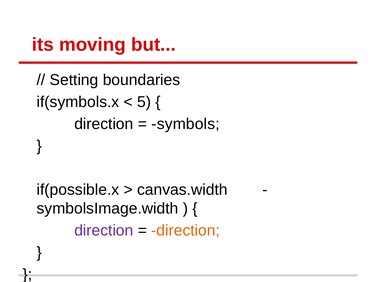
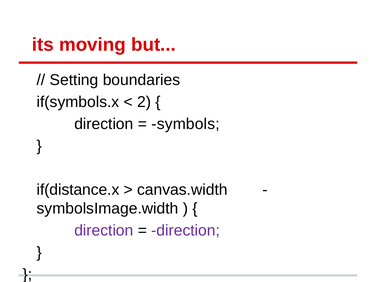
5: 5 -> 2
if(possible.x: if(possible.x -> if(distance.x
direction at (186, 230) colour: orange -> purple
